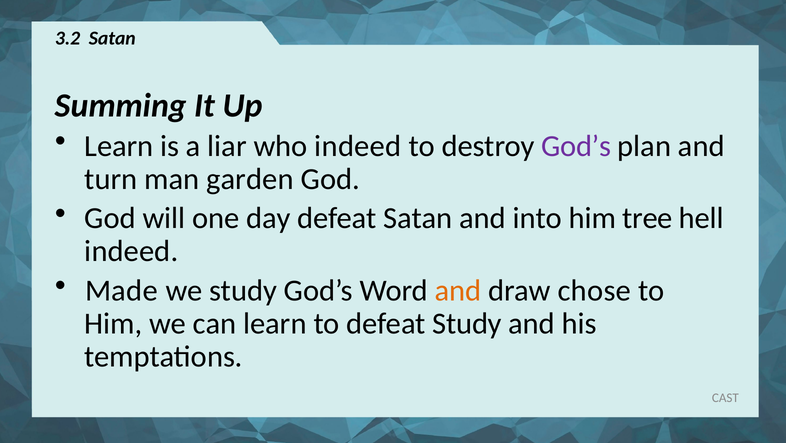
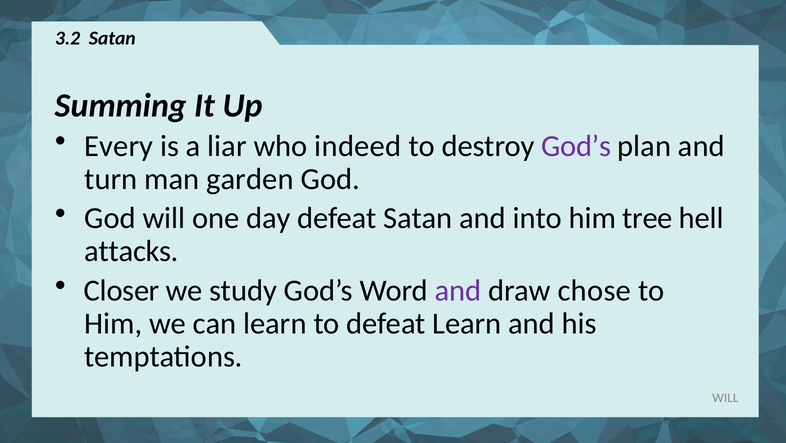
Learn at (119, 146): Learn -> Every
indeed at (131, 252): indeed -> attacks
Made: Made -> Closer
and at (458, 291) colour: orange -> purple
defeat Study: Study -> Learn
CAST at (725, 398): CAST -> WILL
